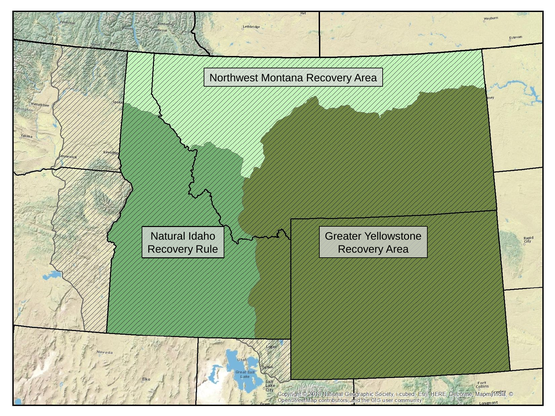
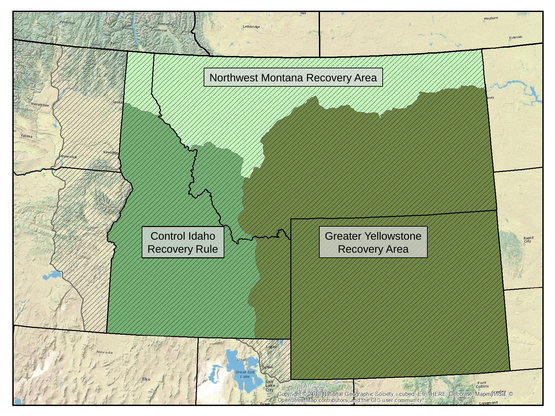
Natural: Natural -> Control
